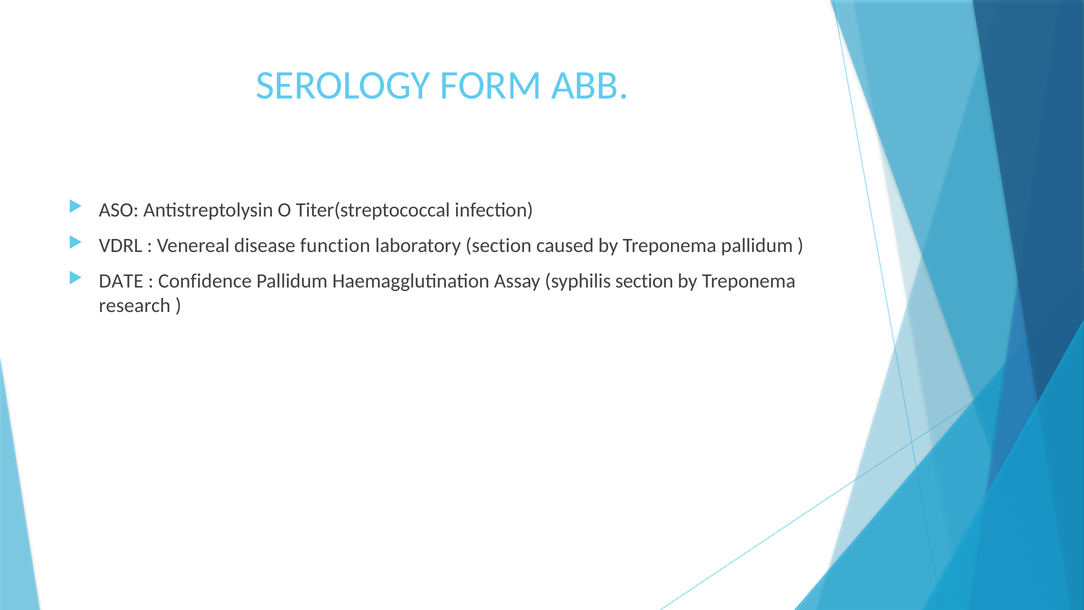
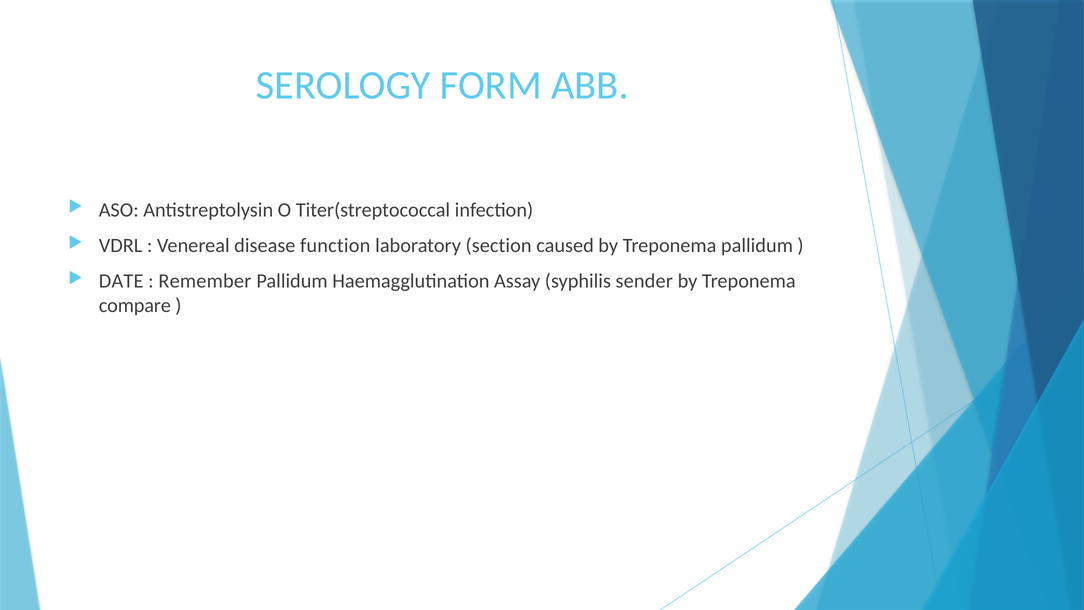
Confidence: Confidence -> Remember
syphilis section: section -> sender
research: research -> compare
